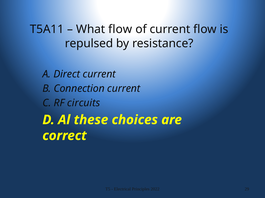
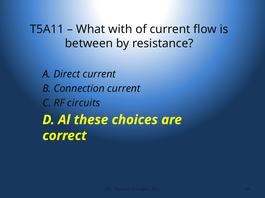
What flow: flow -> with
repulsed: repulsed -> between
